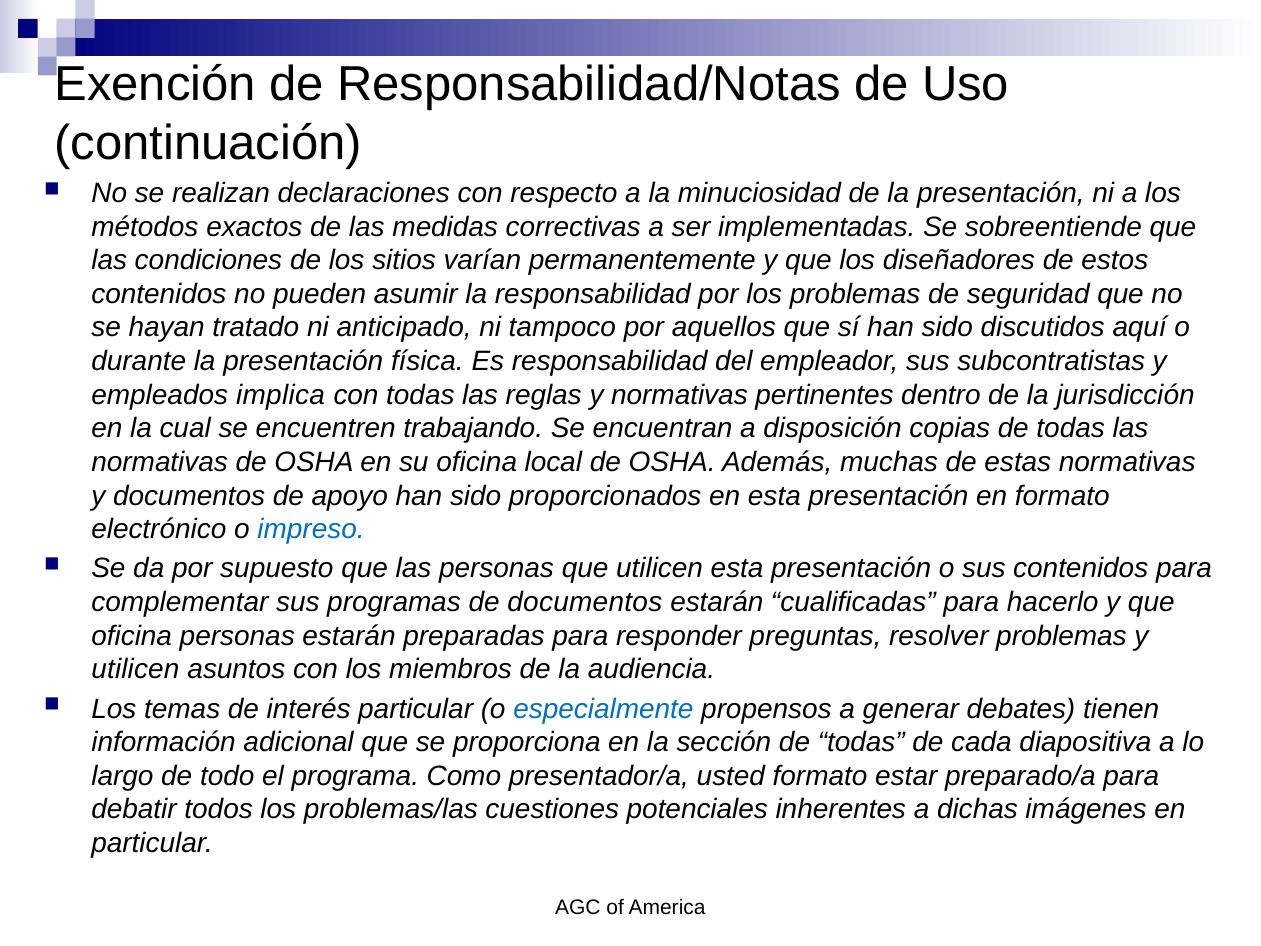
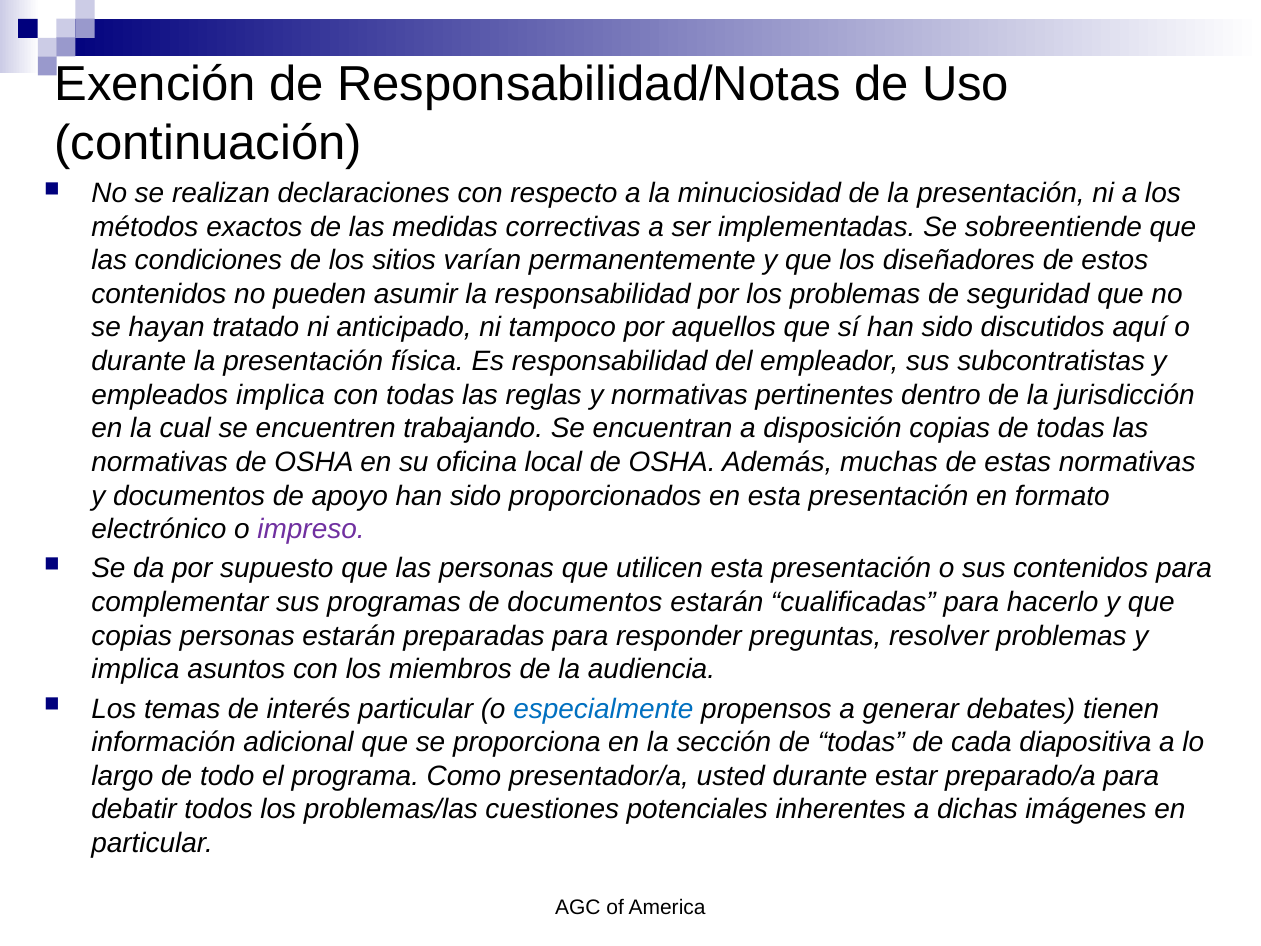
impreso colour: blue -> purple
oficina at (132, 636): oficina -> copias
utilicen at (135, 669): utilicen -> implica
usted formato: formato -> durante
